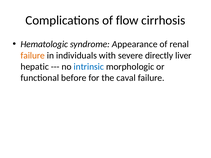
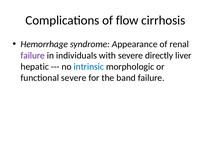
Hematologic: Hematologic -> Hemorrhage
failure at (33, 56) colour: orange -> purple
functional before: before -> severe
caval: caval -> band
